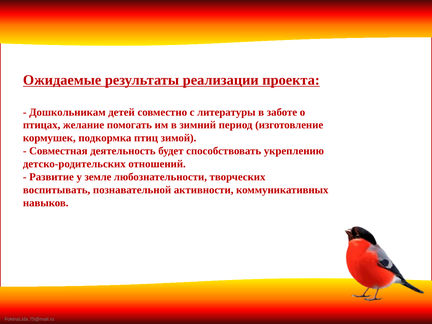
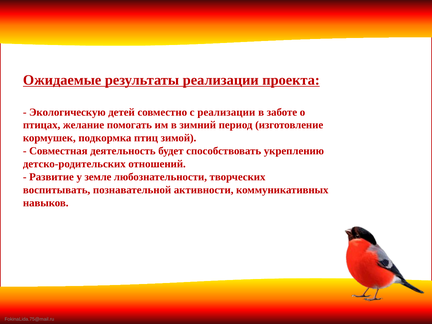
Дошкольникам: Дошкольникам -> Экологическую
с литературы: литературы -> реализации
